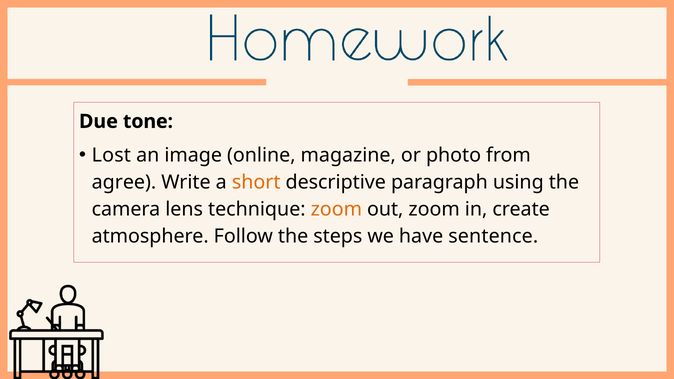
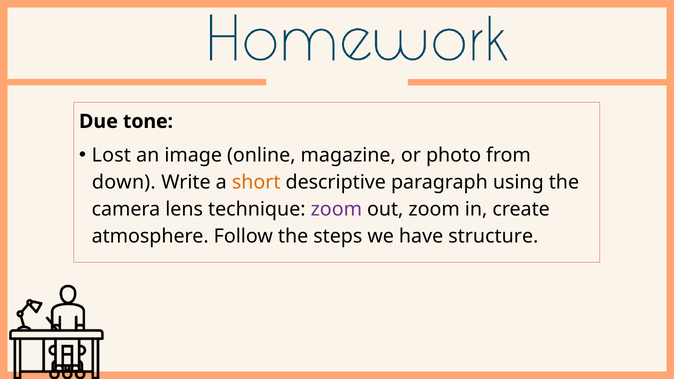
agree: agree -> down
zoom at (336, 209) colour: orange -> purple
sentence: sentence -> structure
